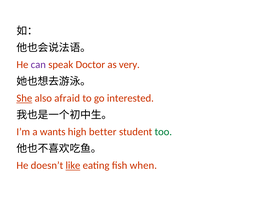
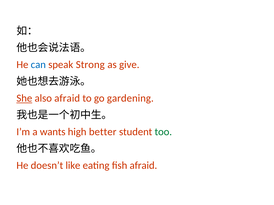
can colour: purple -> blue
Doctor: Doctor -> Strong
very: very -> give
interested: interested -> gardening
like underline: present -> none
fish when: when -> afraid
